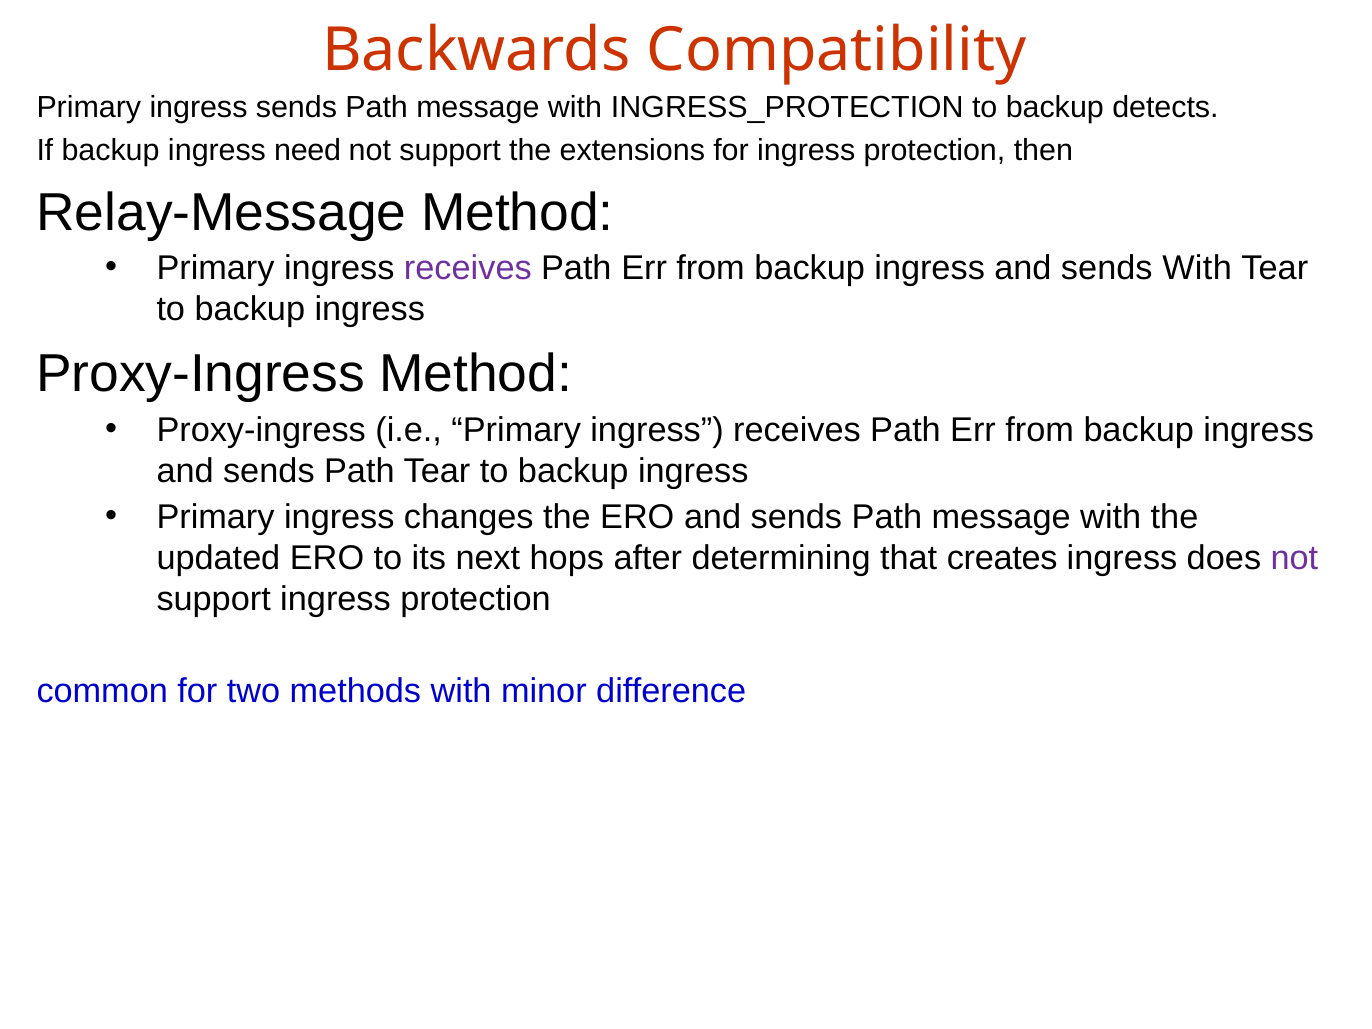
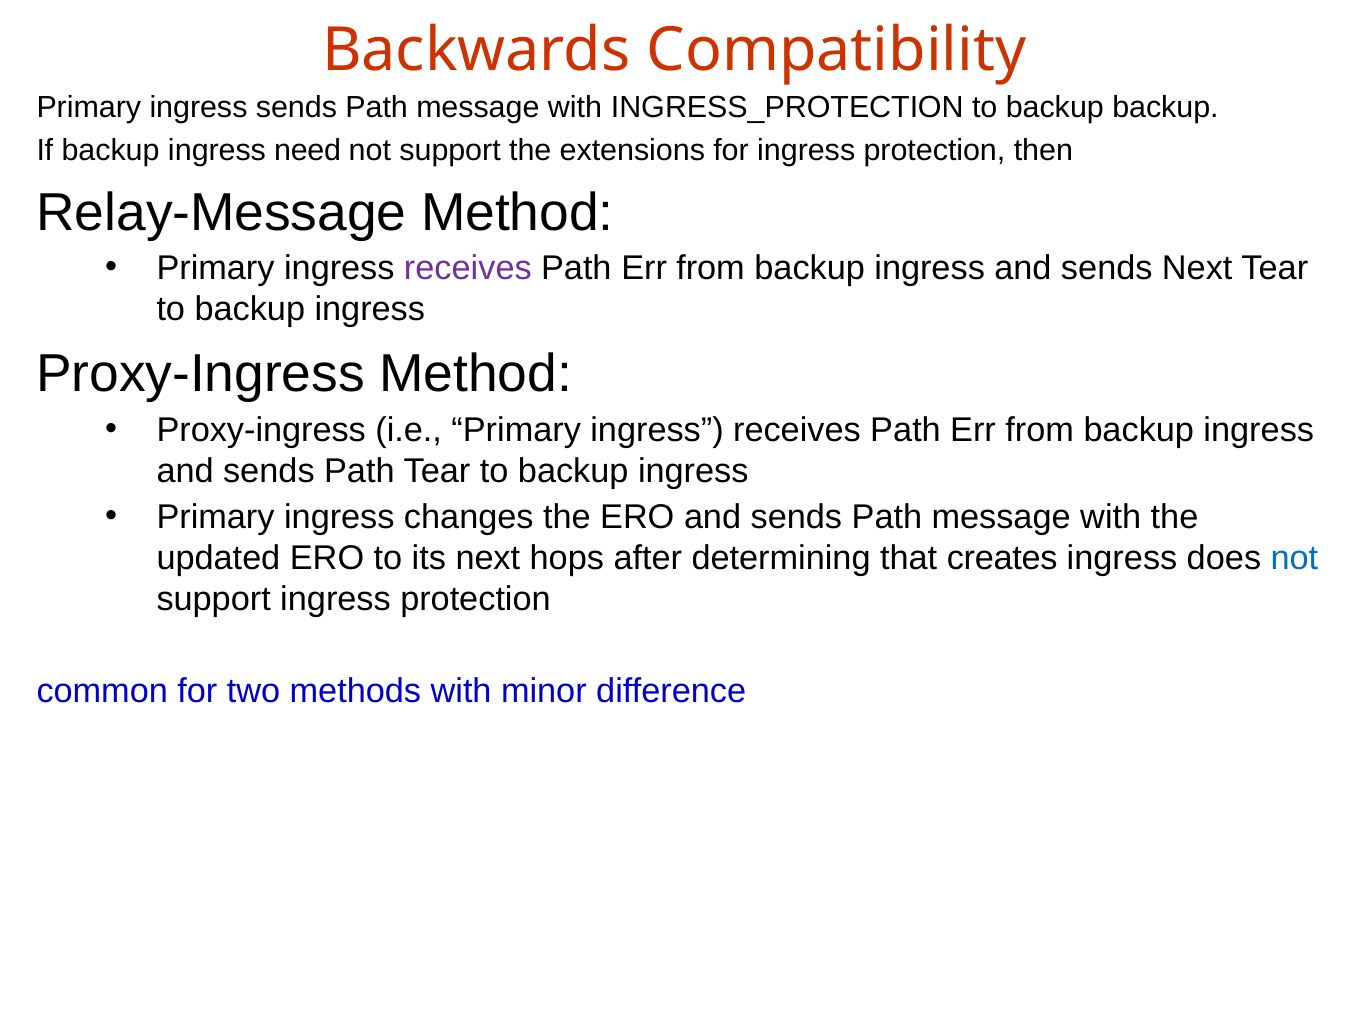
backup detects: detects -> backup
sends With: With -> Next
not at (1294, 558) colour: purple -> blue
